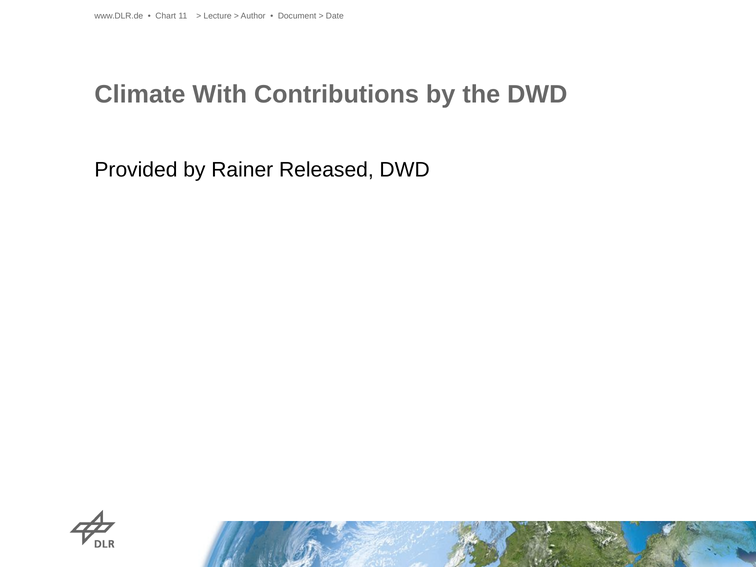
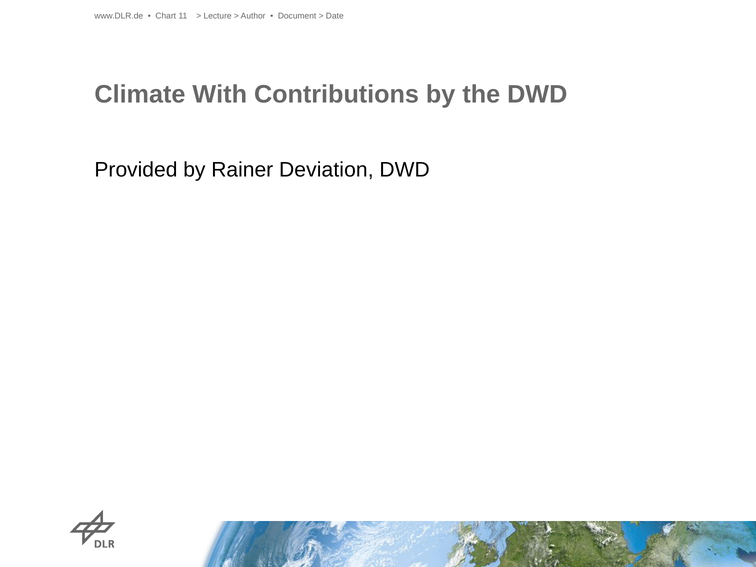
Released: Released -> Deviation
